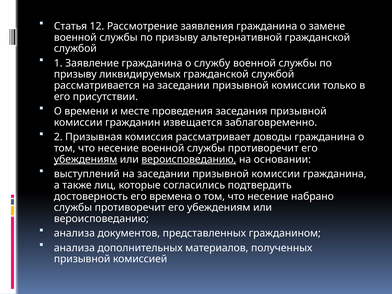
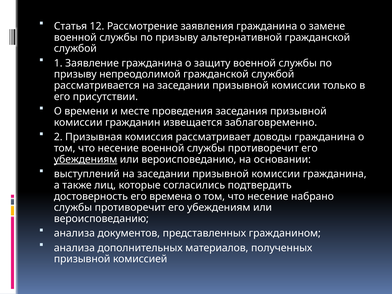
службу: службу -> защиту
ликвидируемых: ликвидируемых -> непреодолимой
вероисповеданию at (189, 159) underline: present -> none
